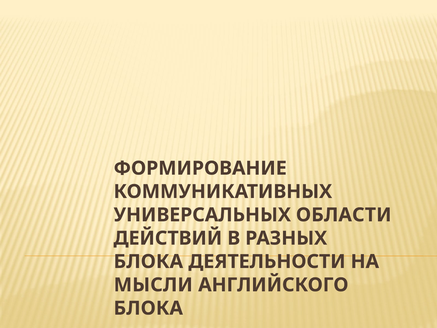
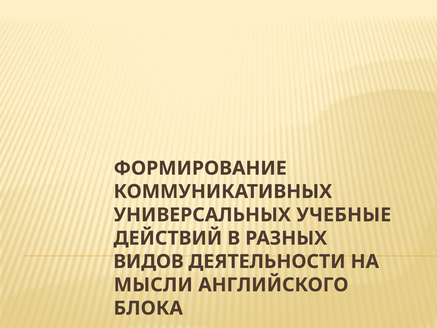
ОБЛАСТИ: ОБЛАСТИ -> УЧЕБНЫЕ
БЛОКА at (148, 261): БЛОКА -> ВИДОВ
